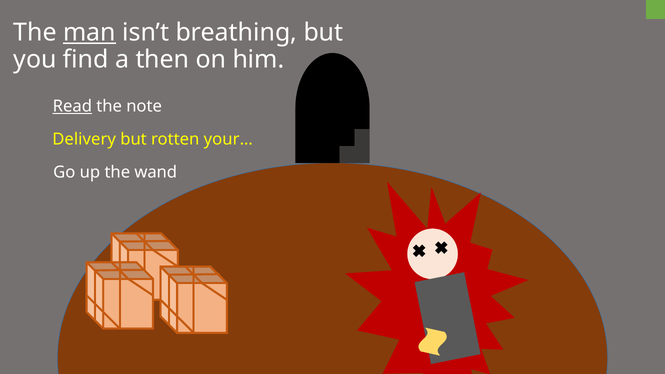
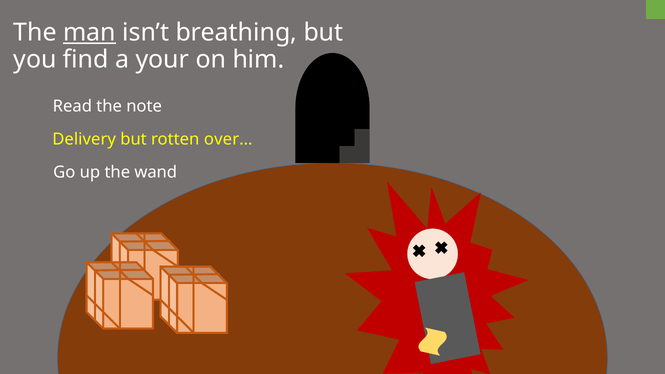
then: then -> your
Read underline: present -> none
your…: your… -> over…
